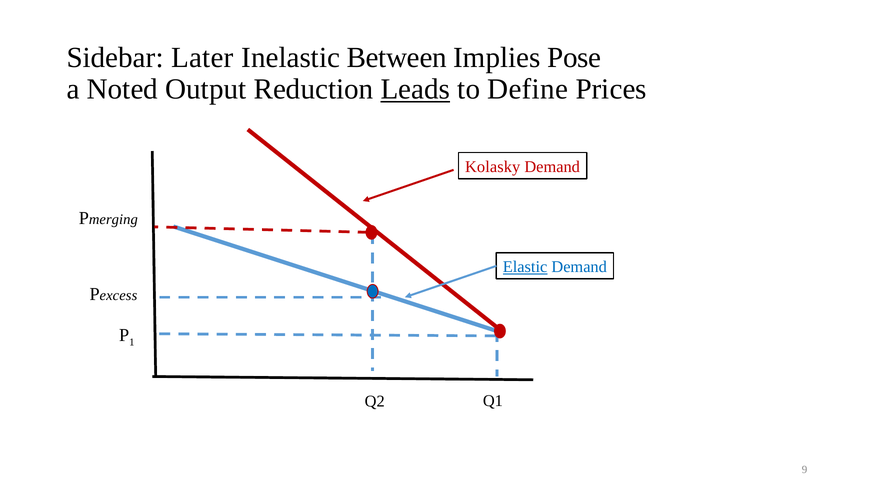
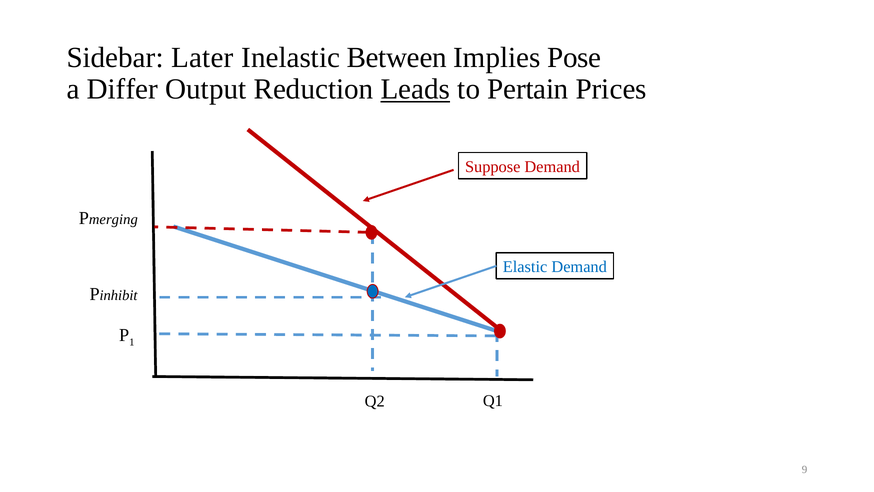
Noted: Noted -> Differ
Define: Define -> Pertain
Kolasky: Kolasky -> Suppose
Elastic underline: present -> none
excess: excess -> inhibit
